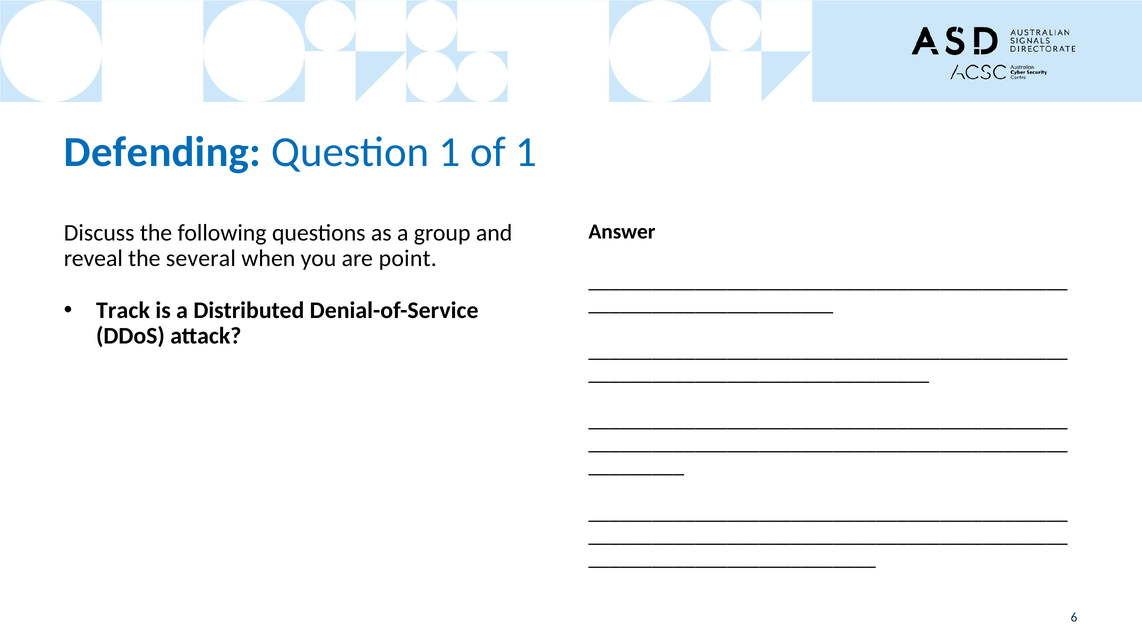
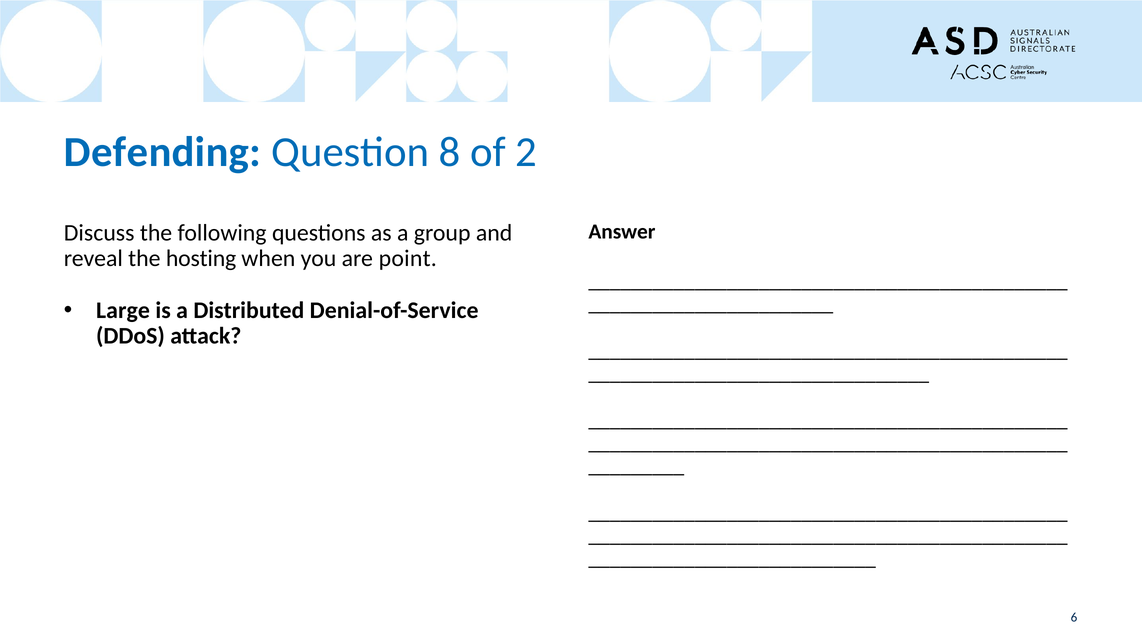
Question 1: 1 -> 8
of 1: 1 -> 2
several: several -> hosting
Track: Track -> Large
